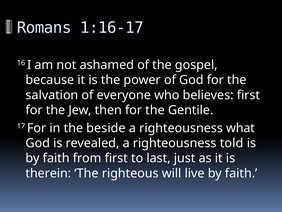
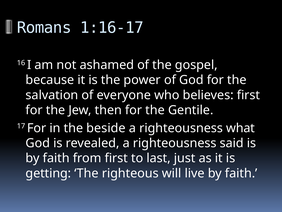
told: told -> said
therein: therein -> getting
